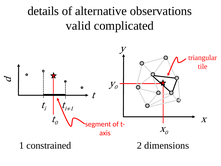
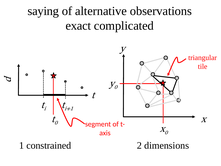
details: details -> saying
valid: valid -> exact
